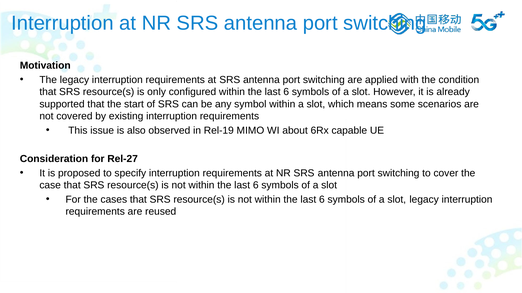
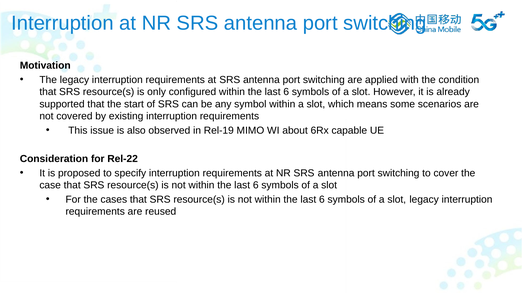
Rel-27: Rel-27 -> Rel-22
